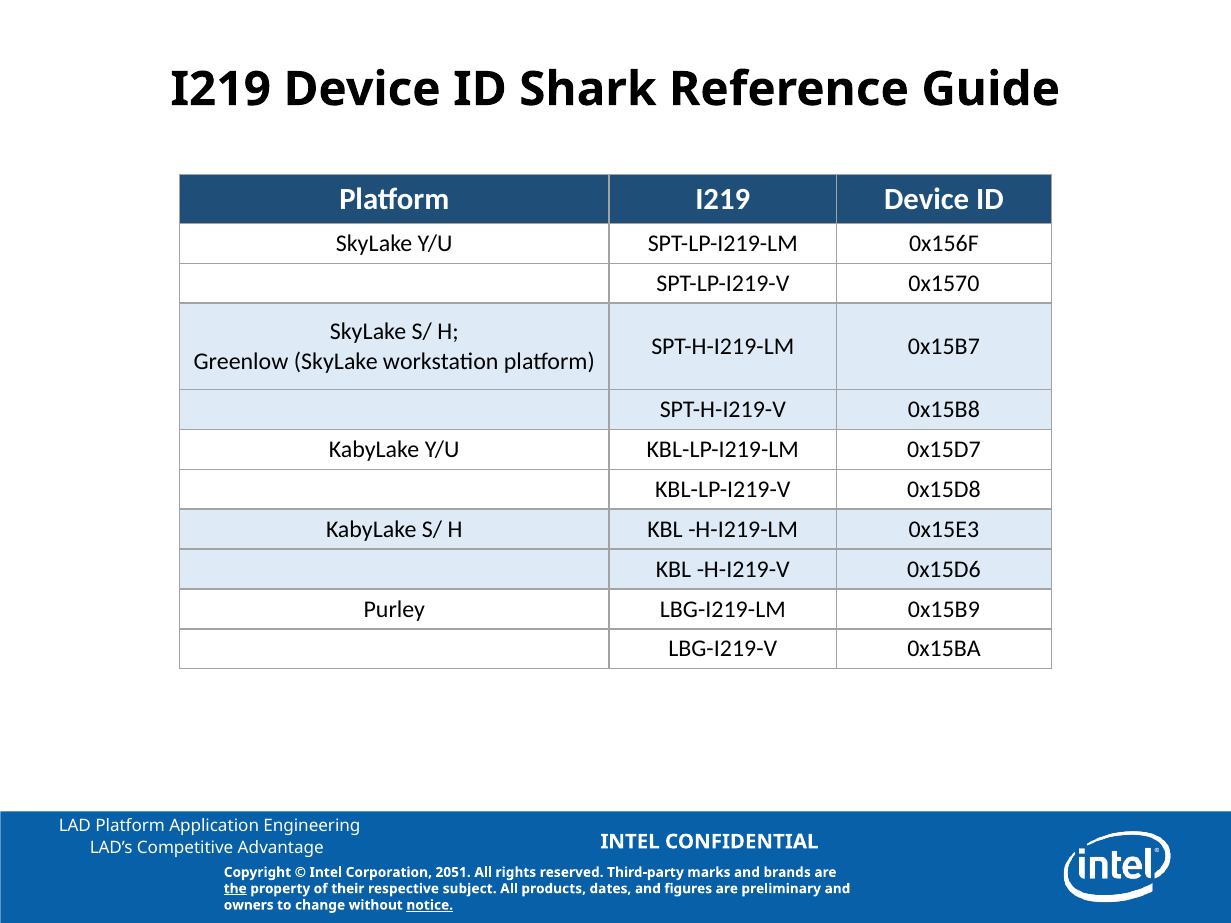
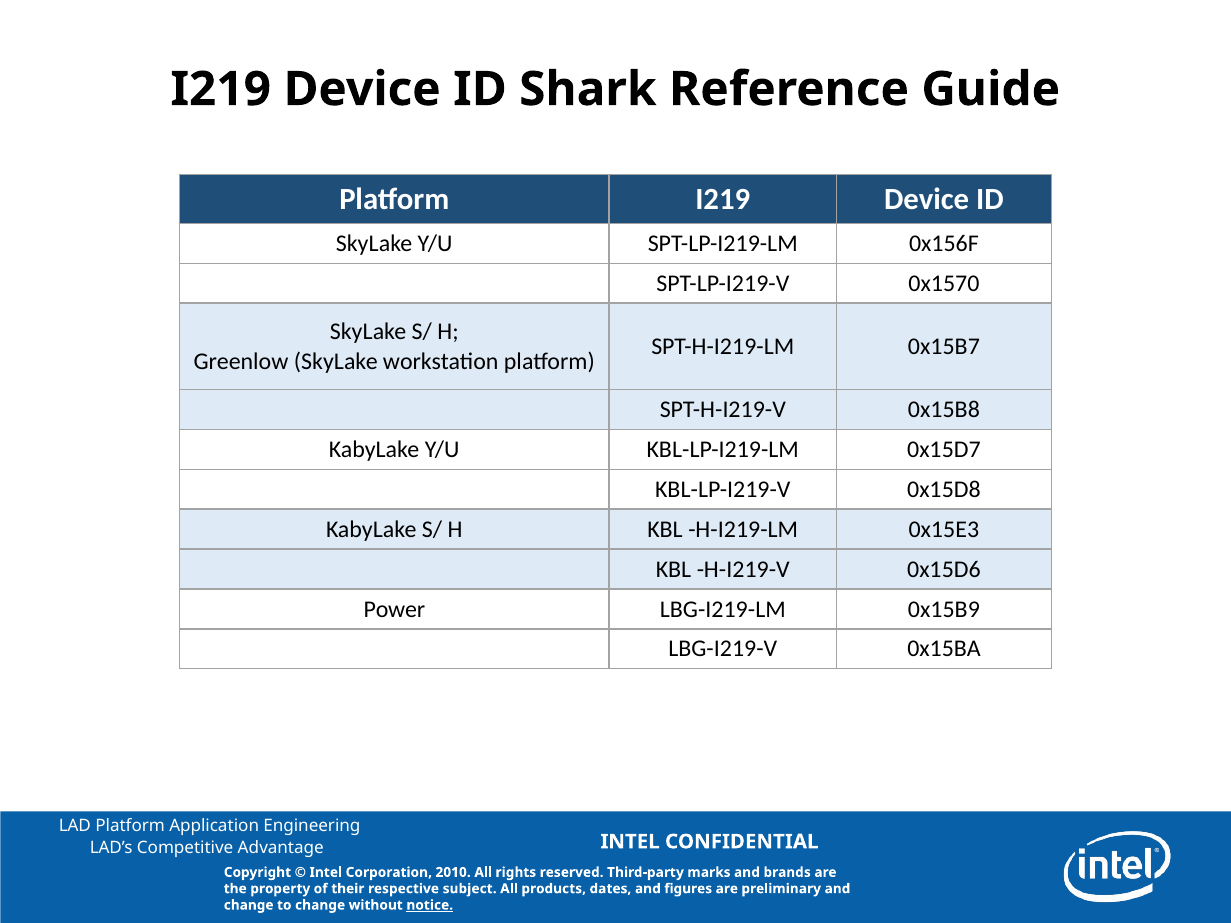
Purley: Purley -> Power
2051: 2051 -> 2010
the underline: present -> none
owners at (249, 905): owners -> change
